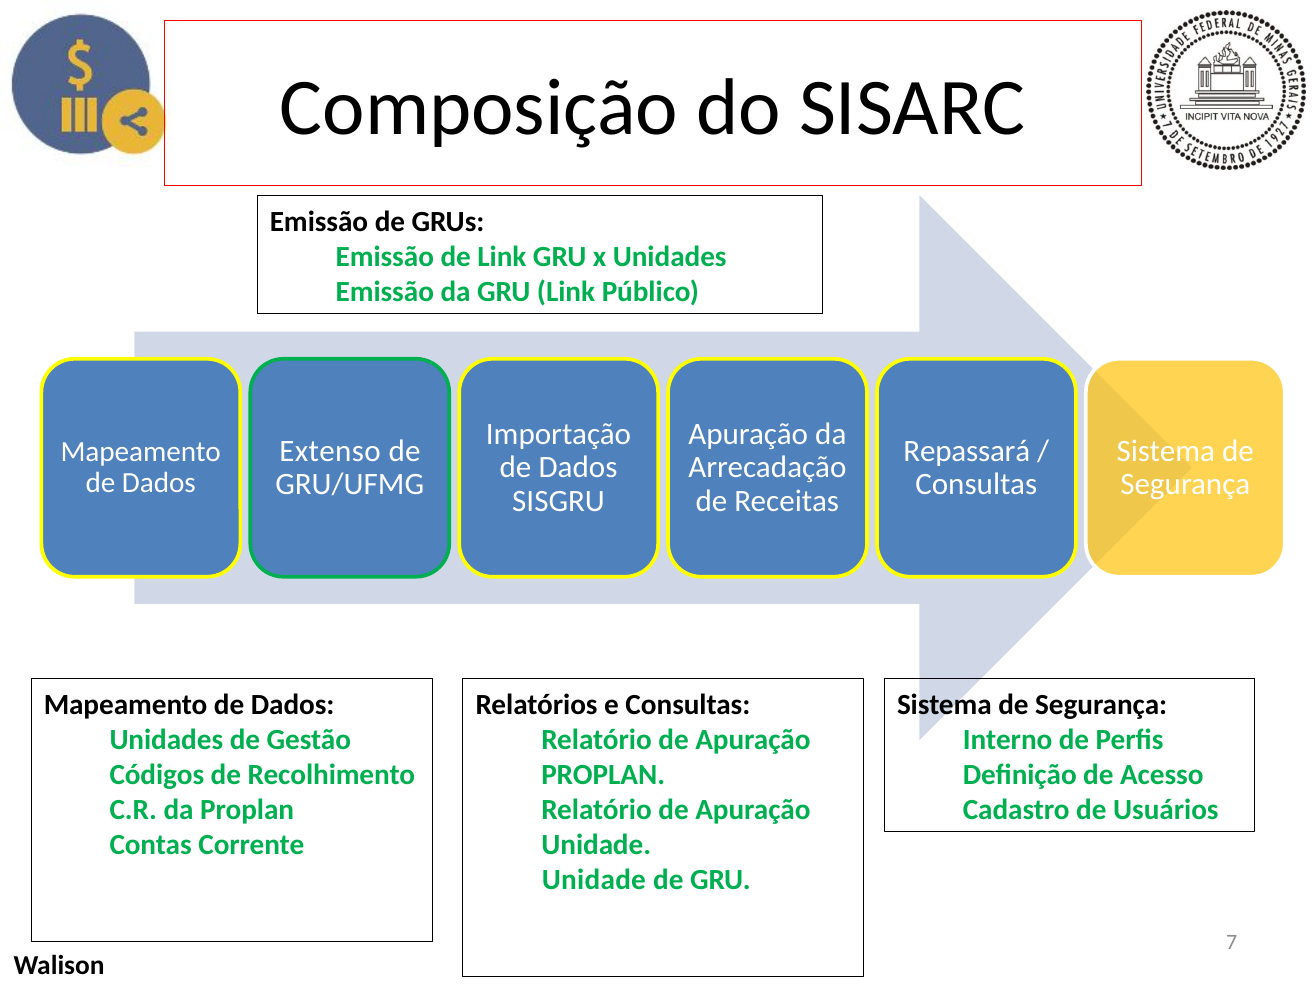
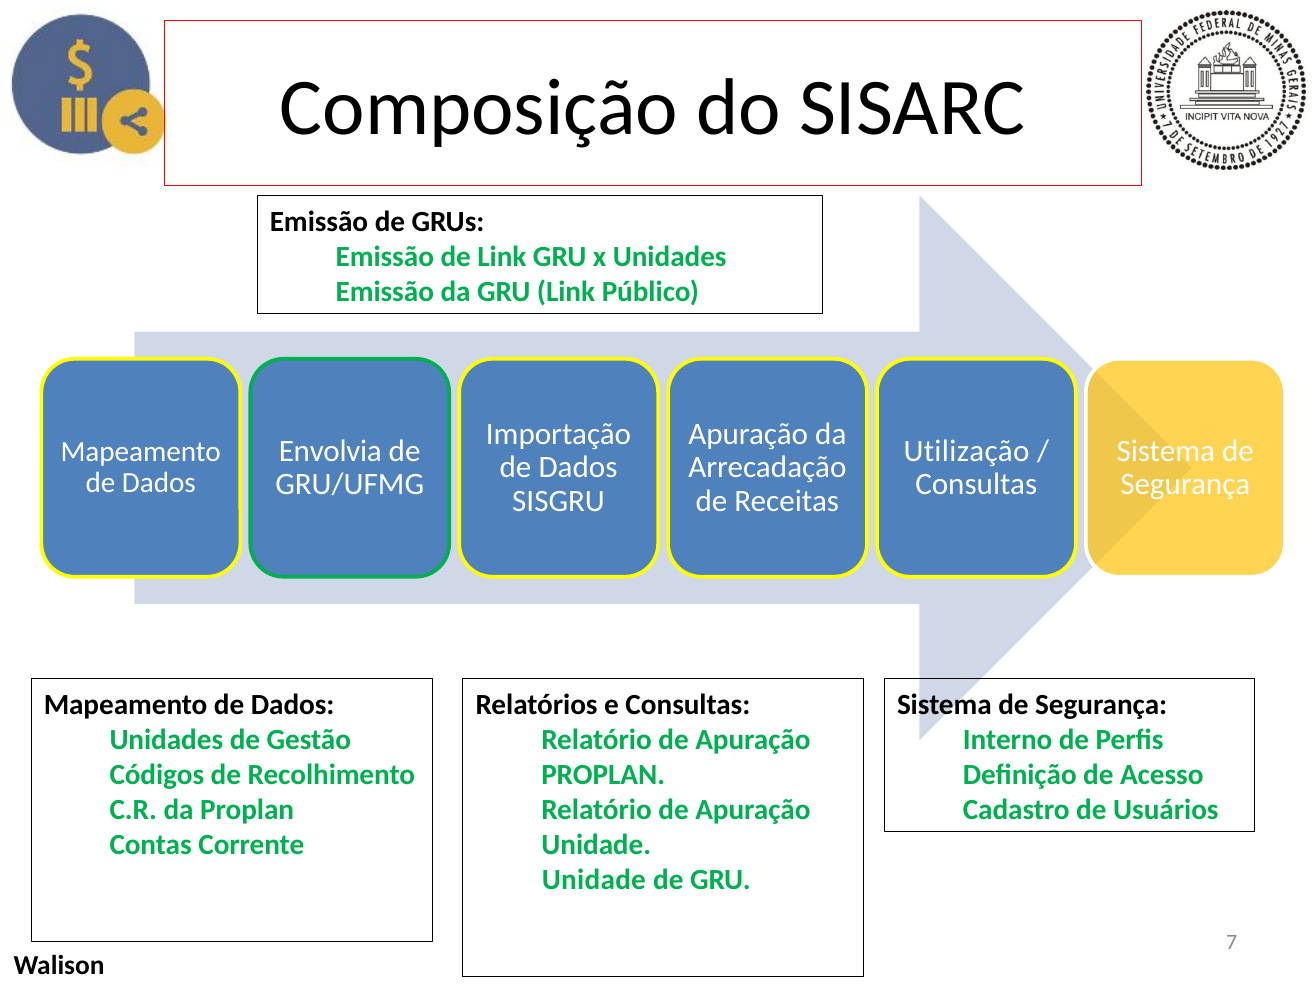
Extenso: Extenso -> Envolvia
Repassará: Repassará -> Utilização
